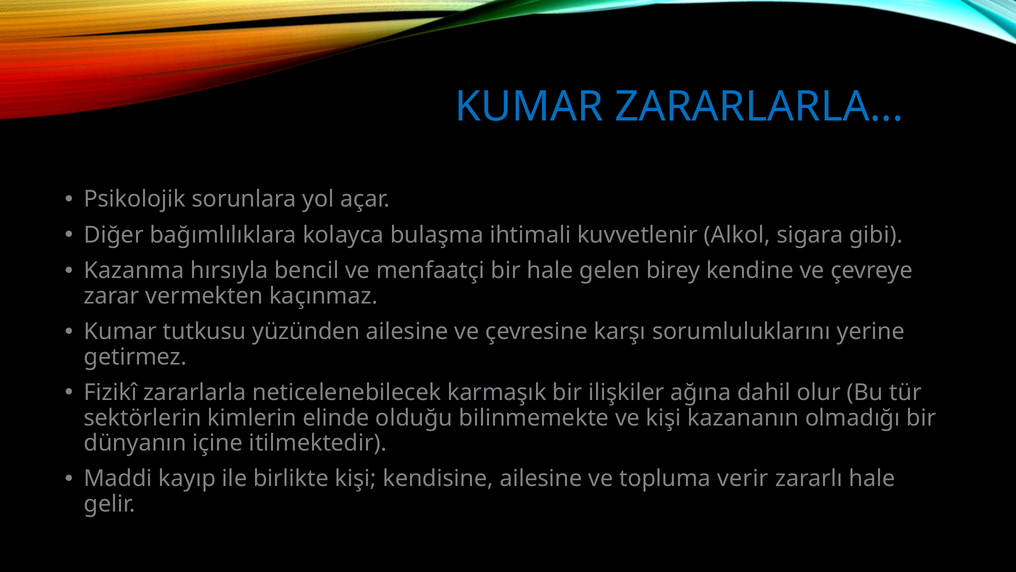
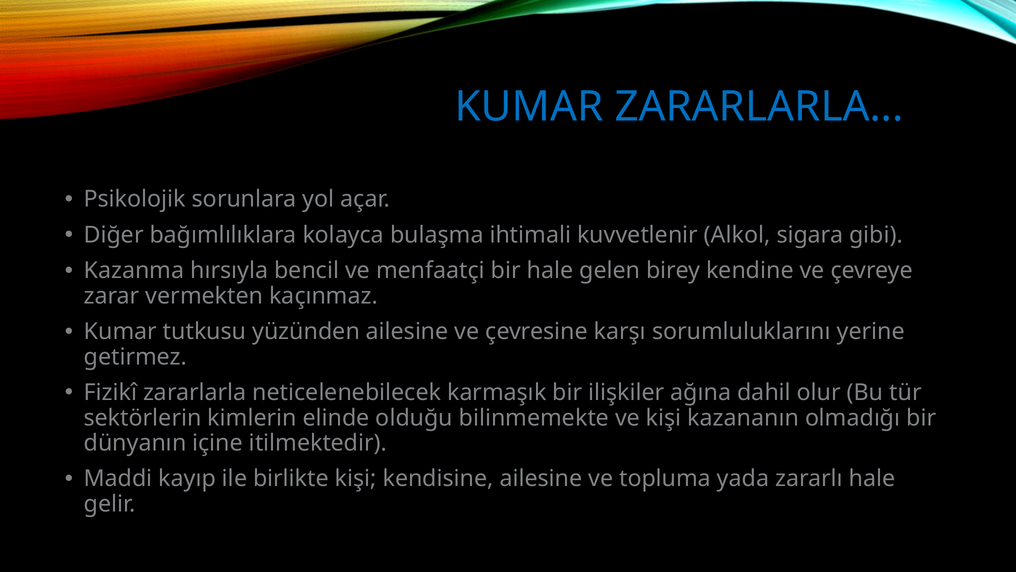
verir: verir -> yada
